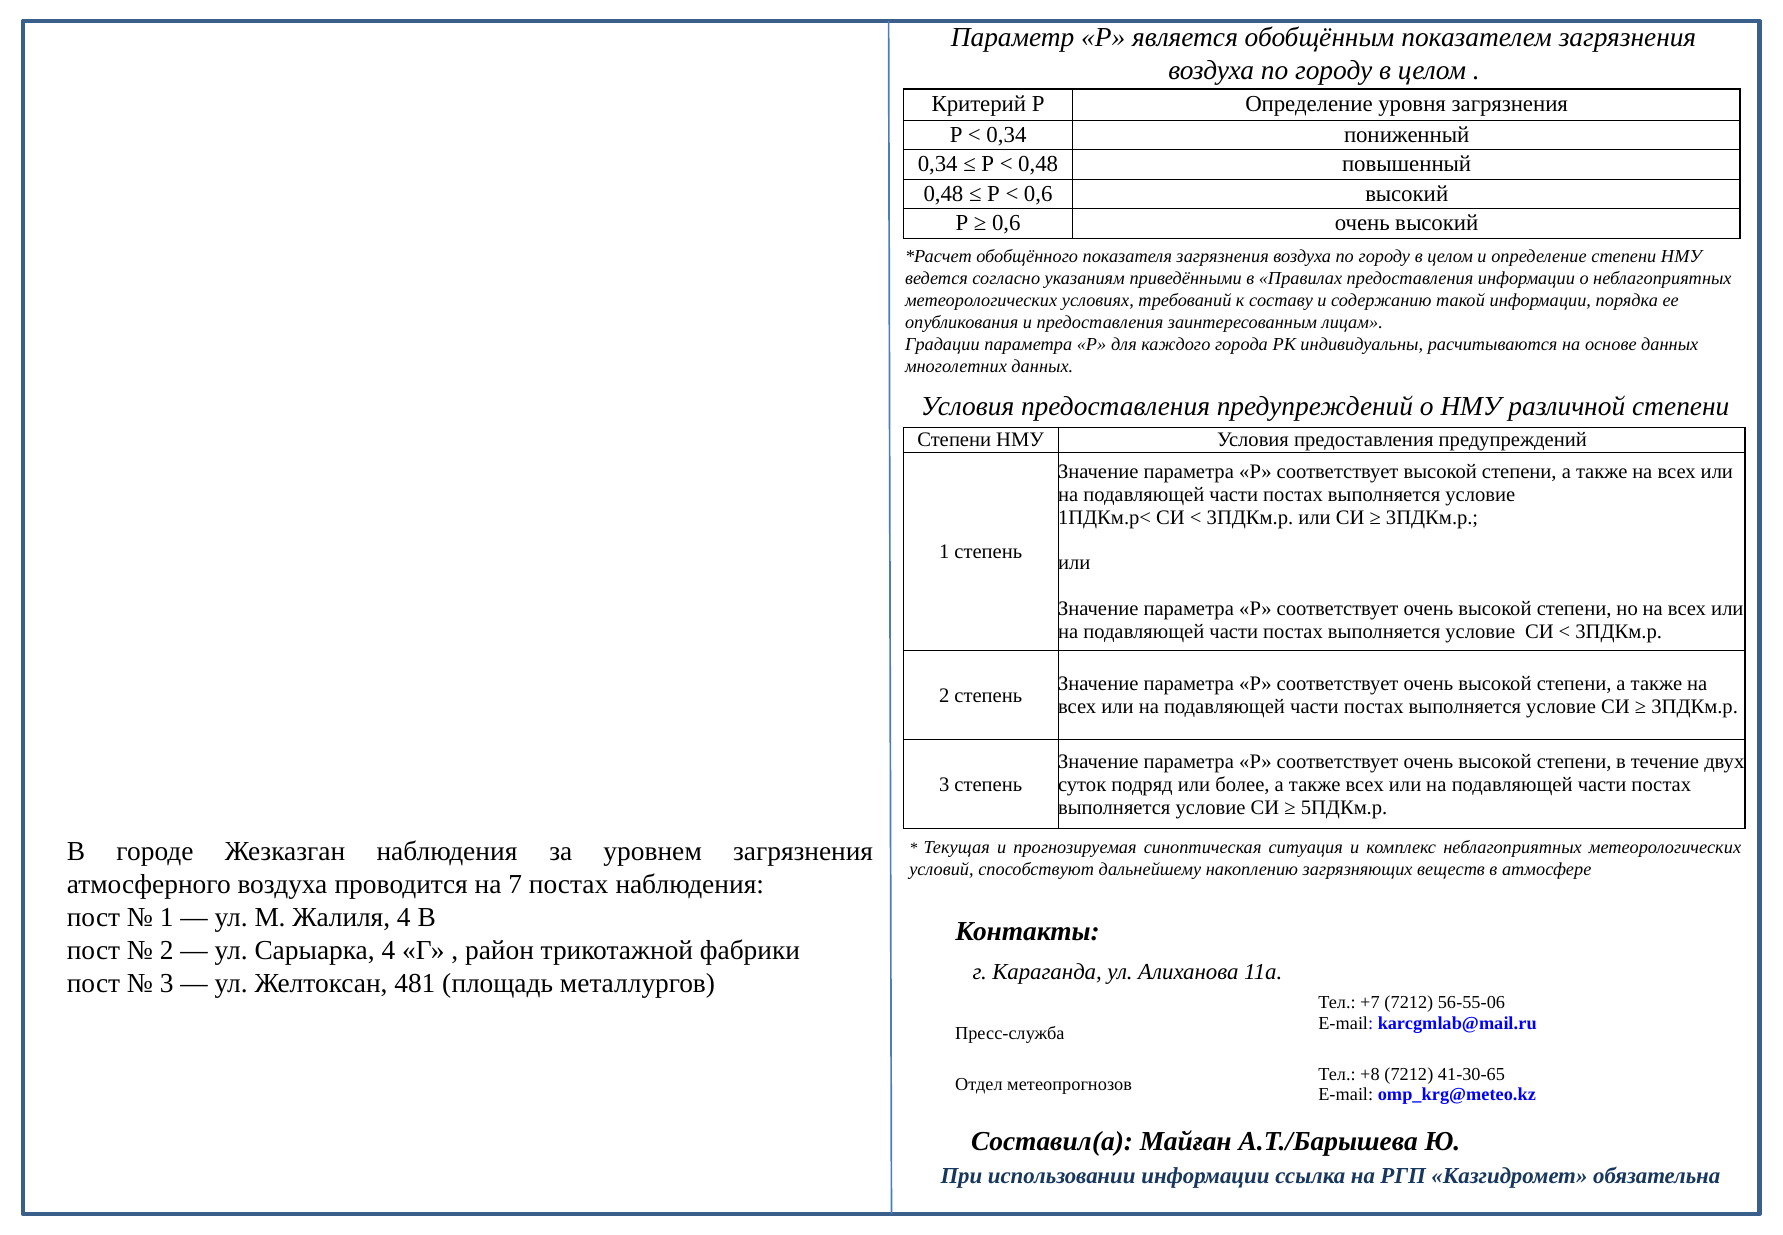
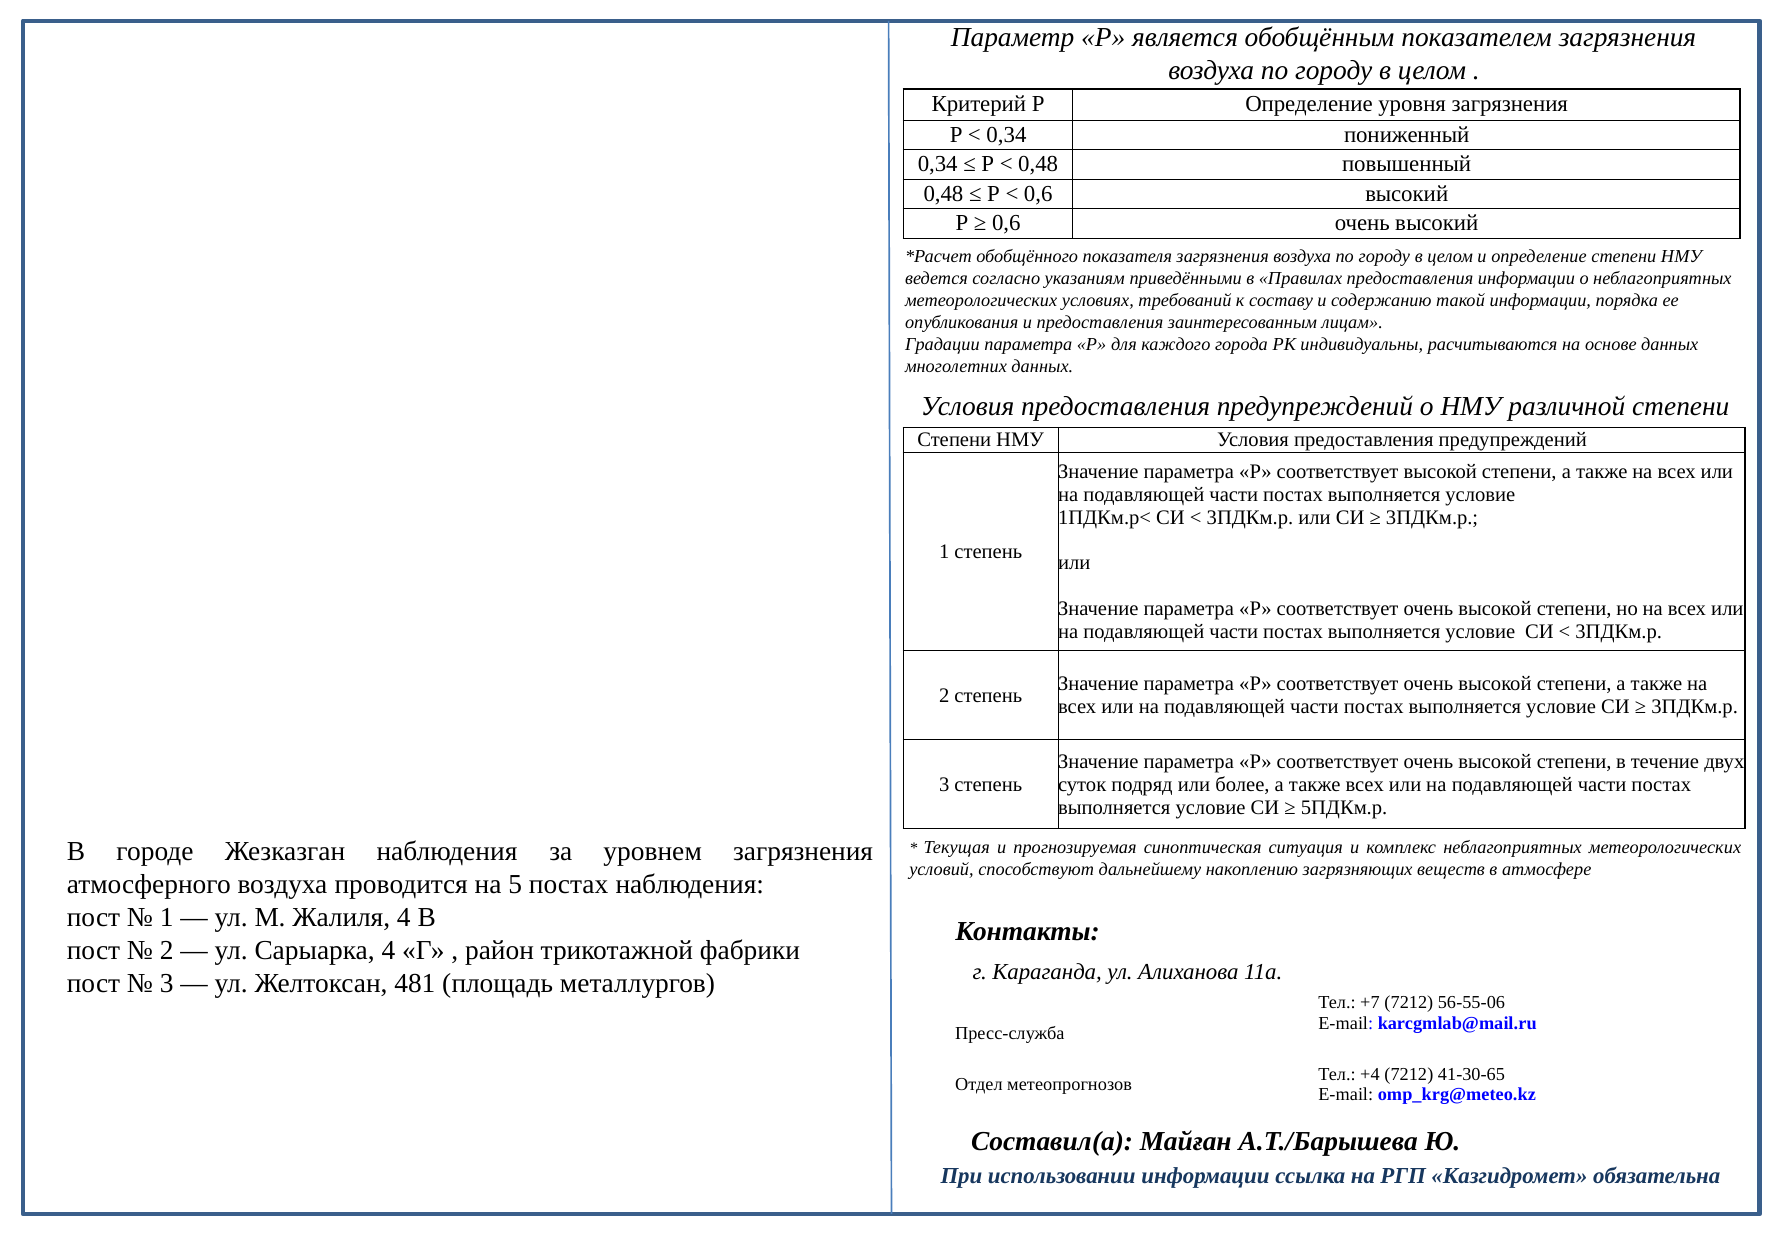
7: 7 -> 5
+8: +8 -> +4
